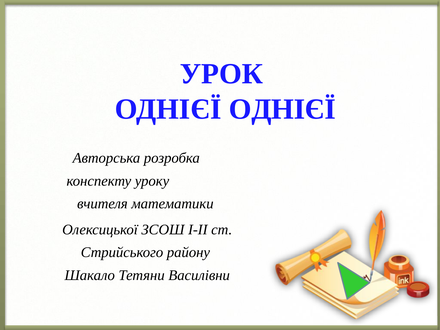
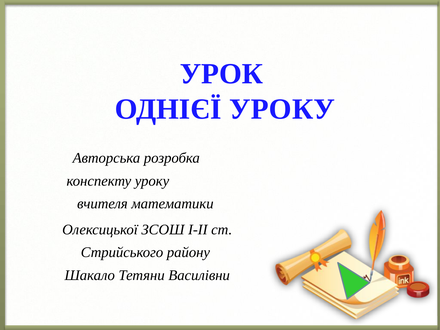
ОДНІЄЇ ОДНІЄЇ: ОДНІЄЇ -> УРОКУ
